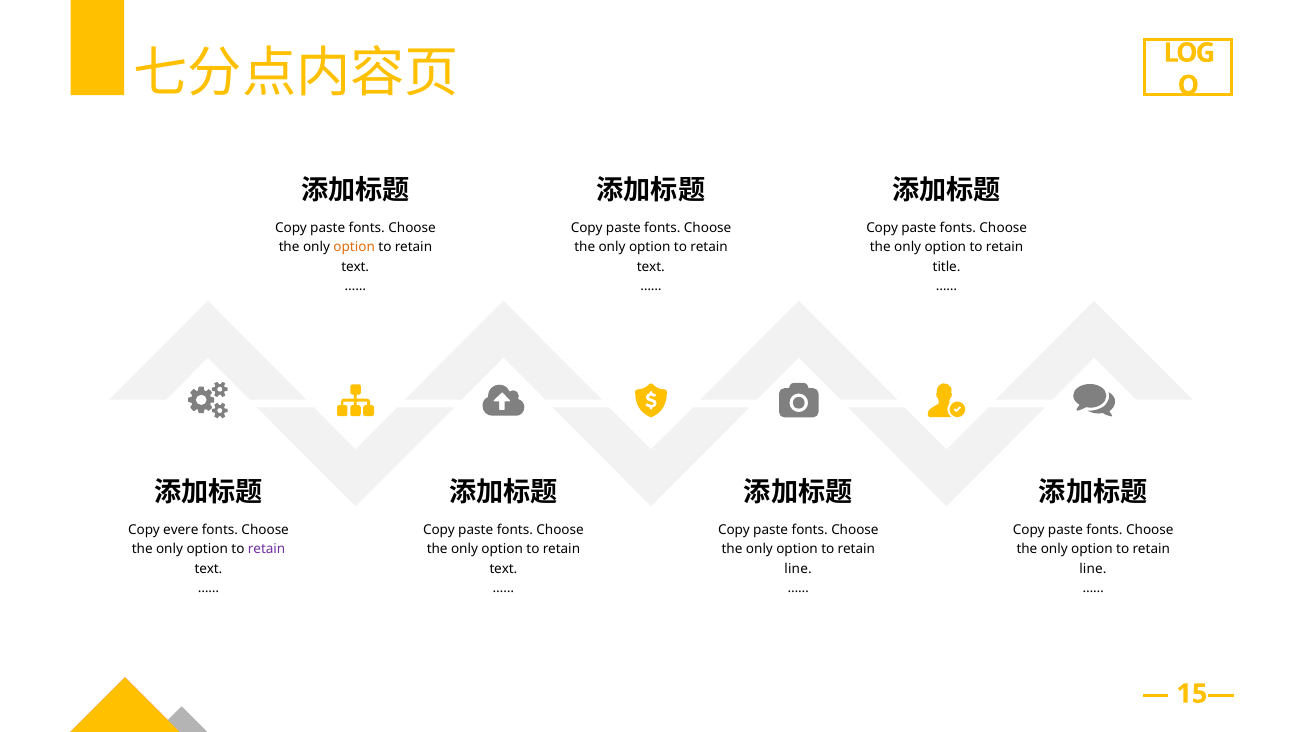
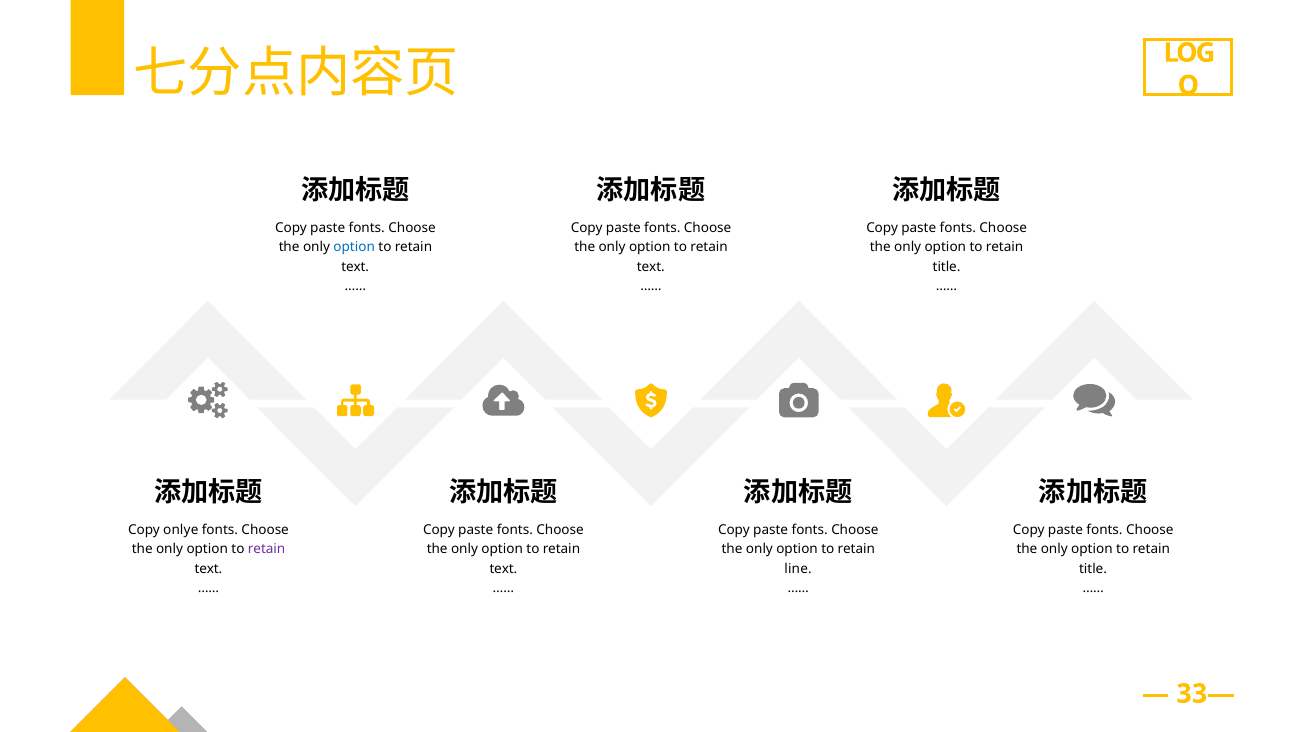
option at (354, 248) colour: orange -> blue
Copy ever: ever -> only
line at (1093, 569): line -> title
15—: 15— -> 33—
